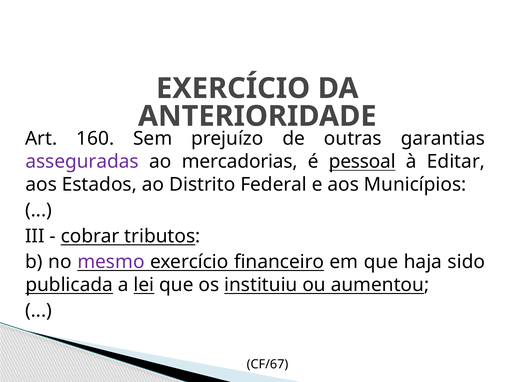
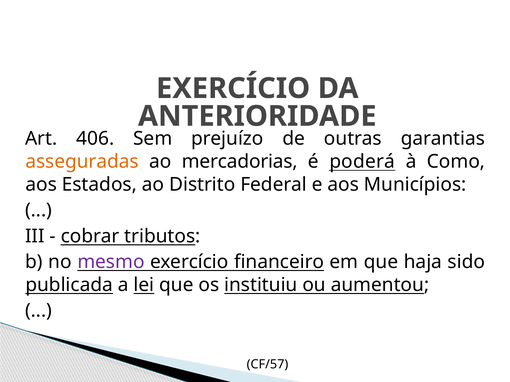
160: 160 -> 406
asseguradas colour: purple -> orange
pessoal: pessoal -> poderá
Editar: Editar -> Como
CF/67: CF/67 -> CF/57
